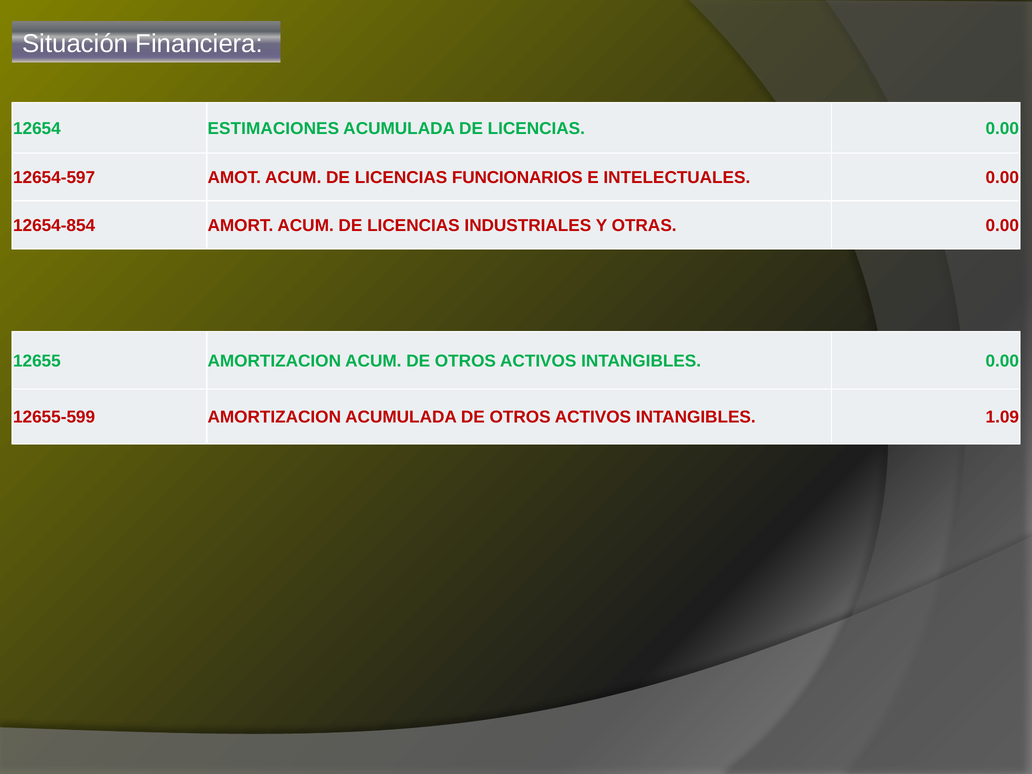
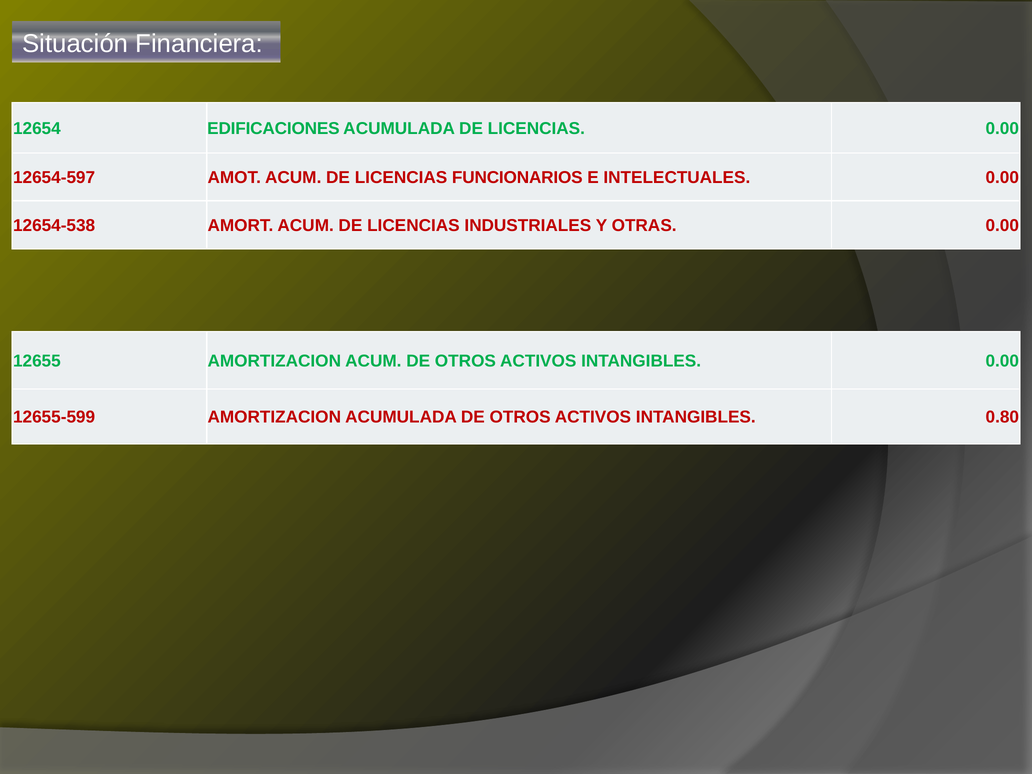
ESTIMACIONES: ESTIMACIONES -> EDIFICACIONES
12654-854: 12654-854 -> 12654-538
1.09: 1.09 -> 0.80
